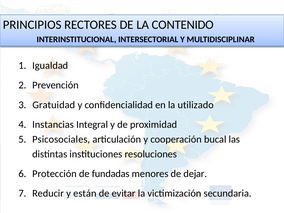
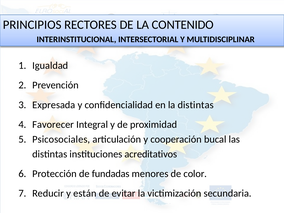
Gratuidad: Gratuidad -> Expresada
la utilizado: utilizado -> distintas
Instancias: Instancias -> Favorecer
resoluciones: resoluciones -> acreditativos
dejar: dejar -> color
